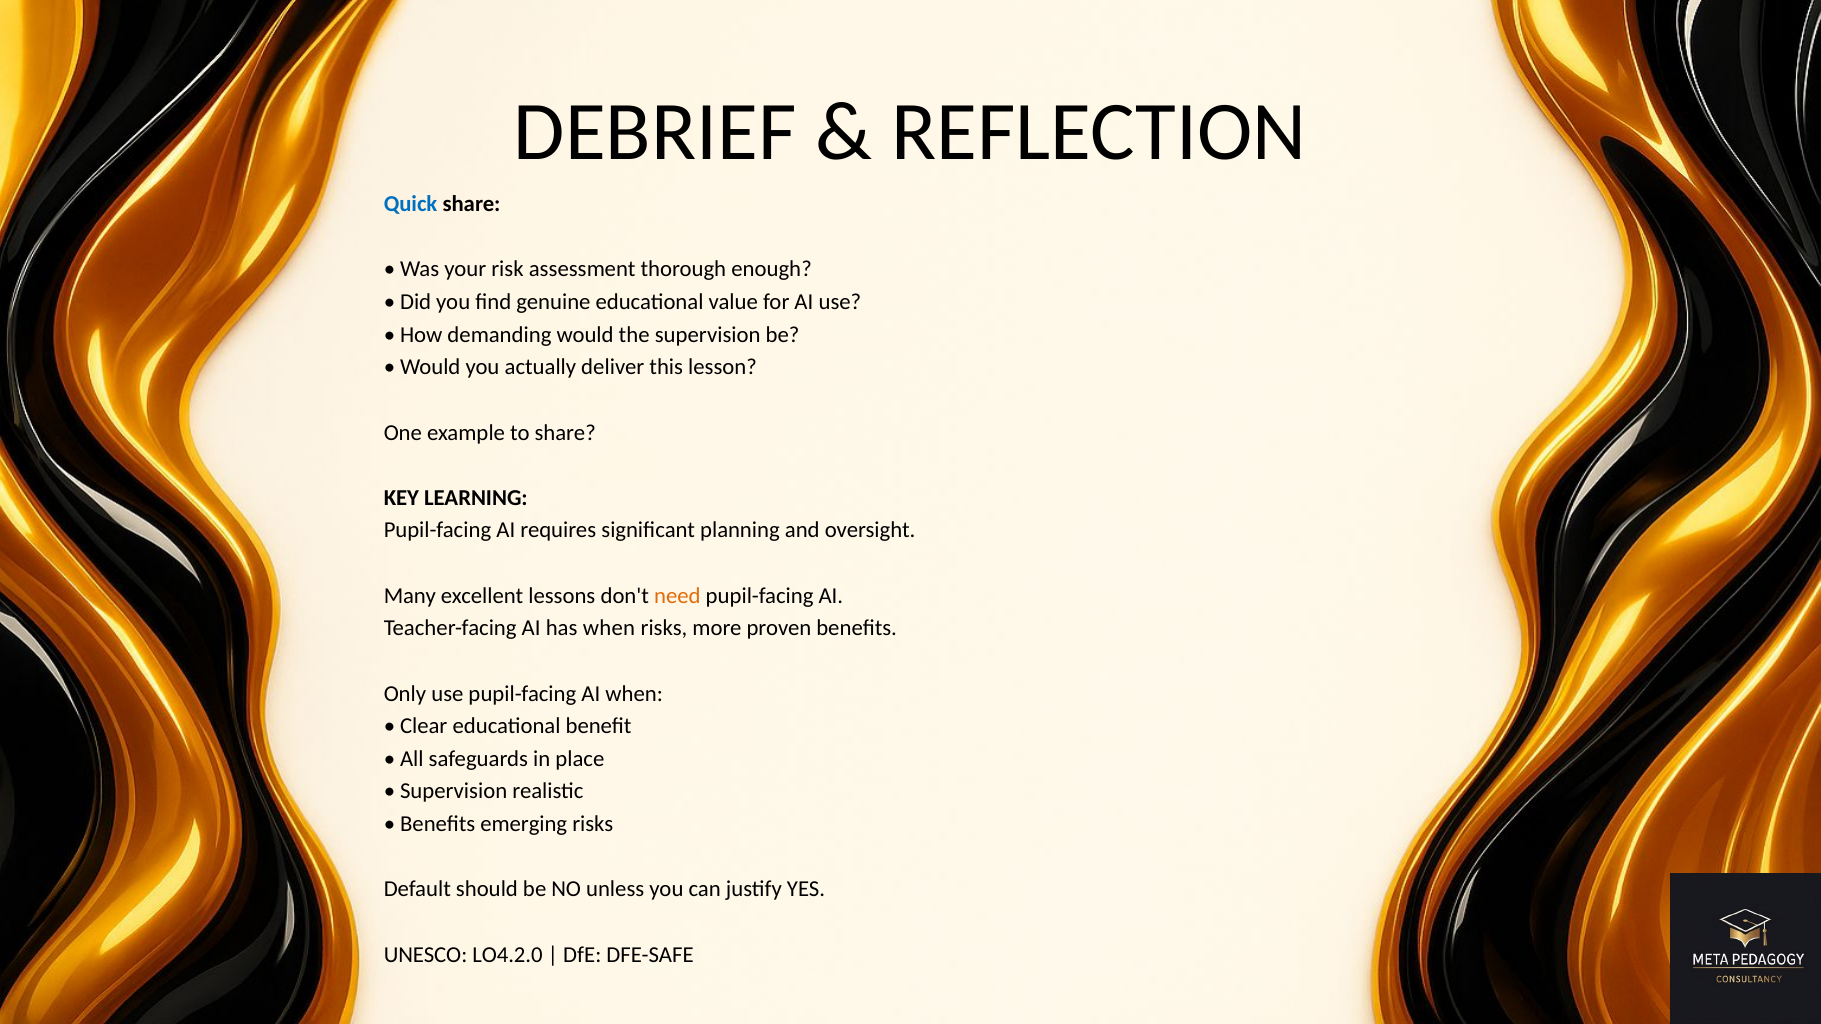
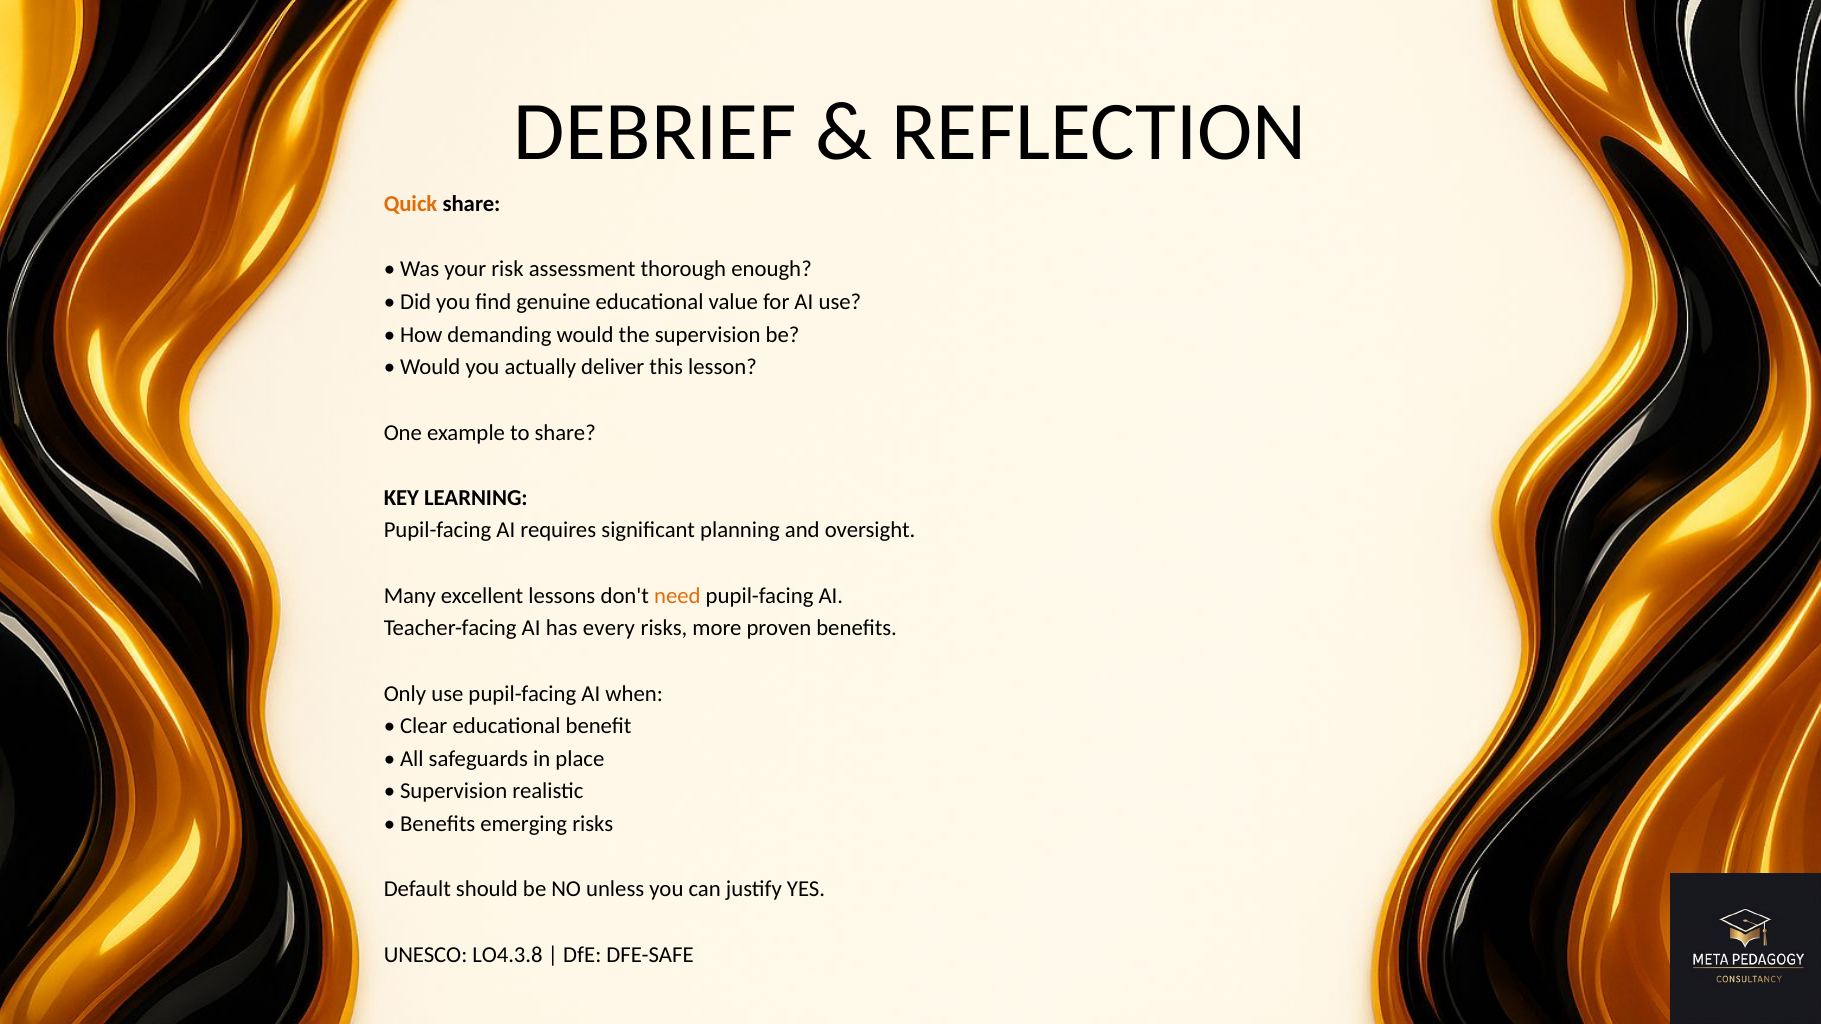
Quick colour: blue -> orange
has when: when -> every
LO4.2.0: LO4.2.0 -> LO4.3.8
